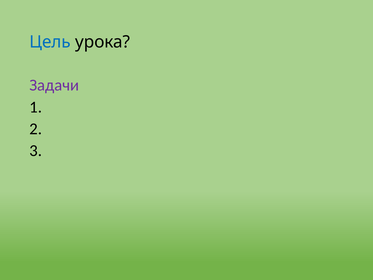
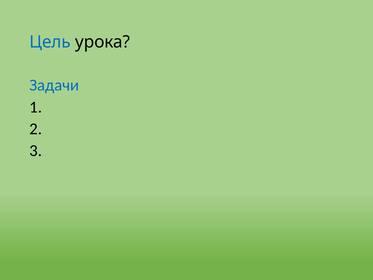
Задачи colour: purple -> blue
